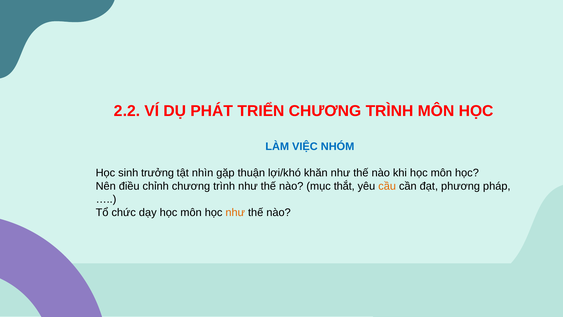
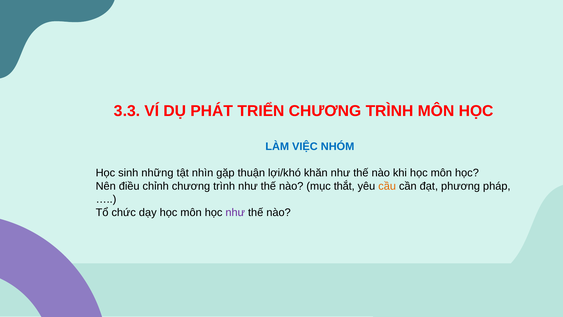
2.2: 2.2 -> 3.3
trưởng: trưởng -> những
như at (235, 212) colour: orange -> purple
